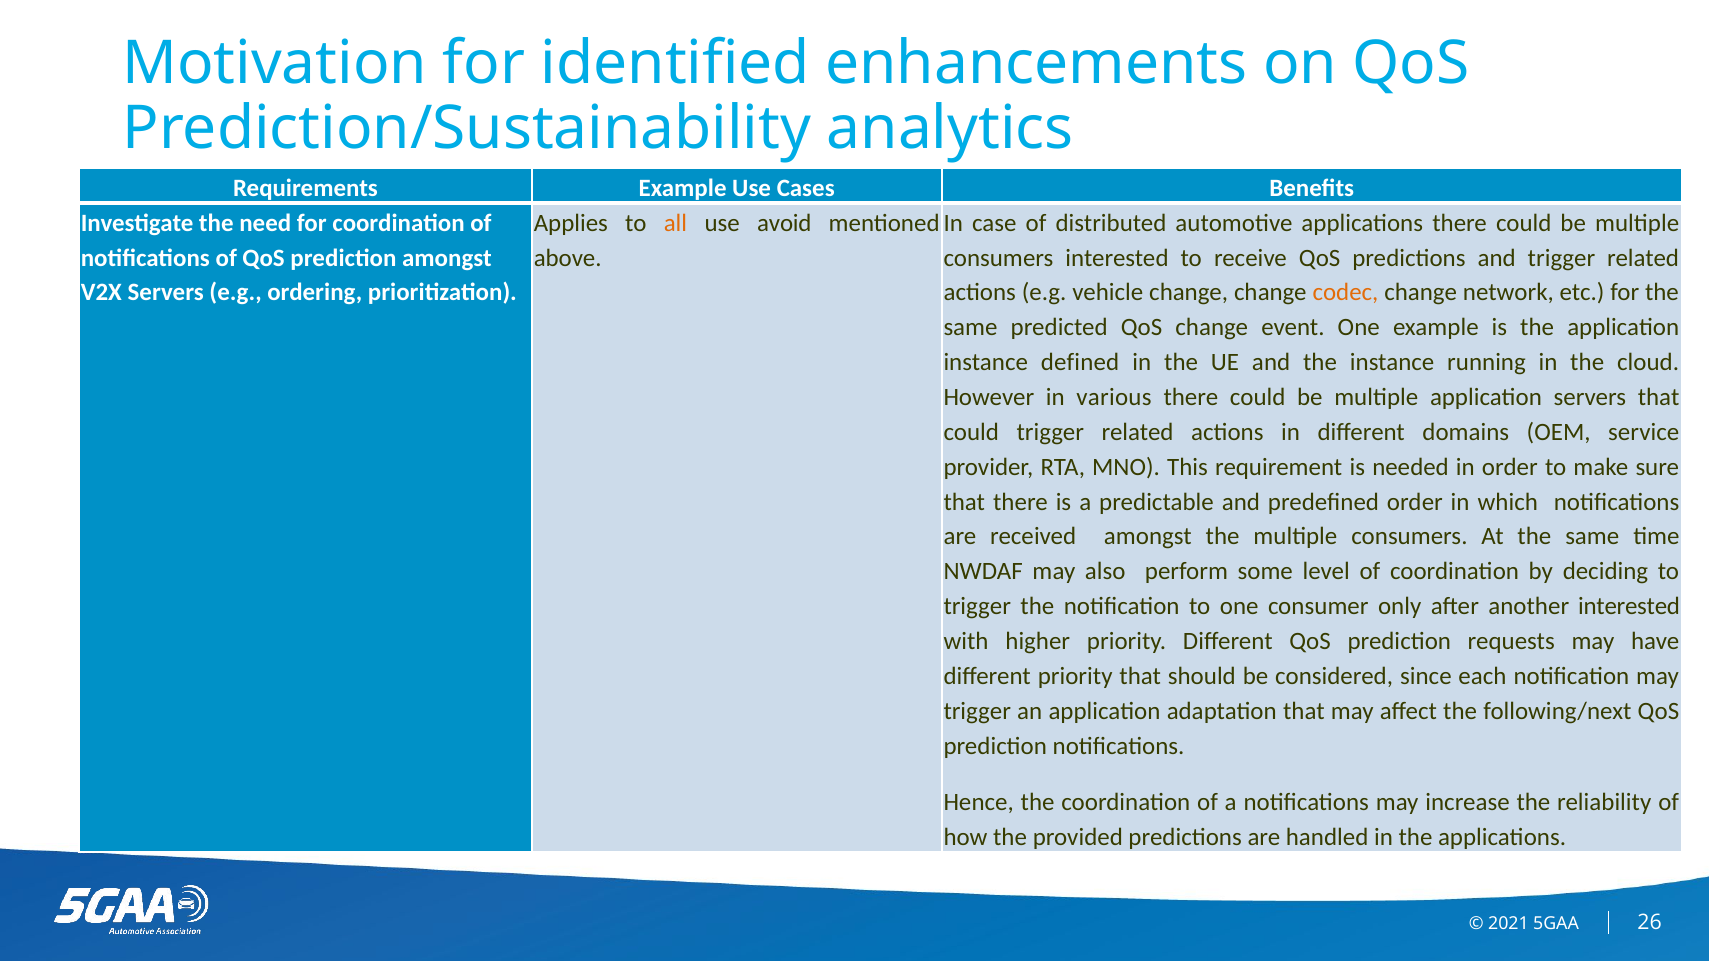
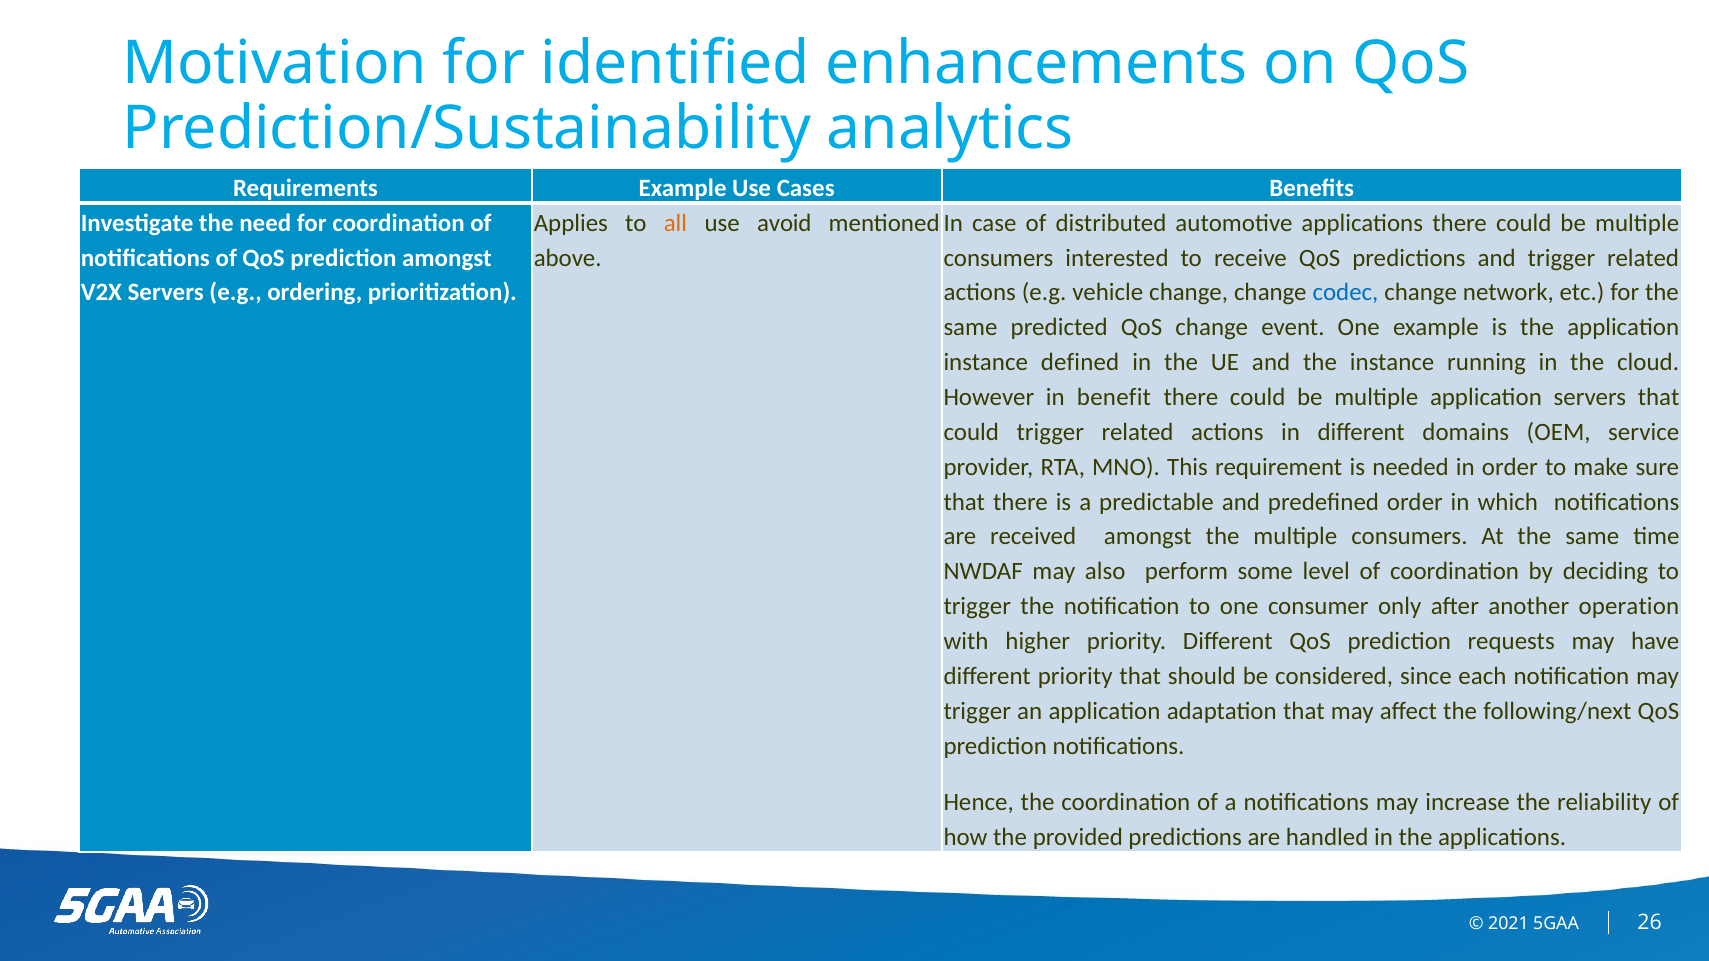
codec colour: orange -> blue
various: various -> benefit
another interested: interested -> operation
